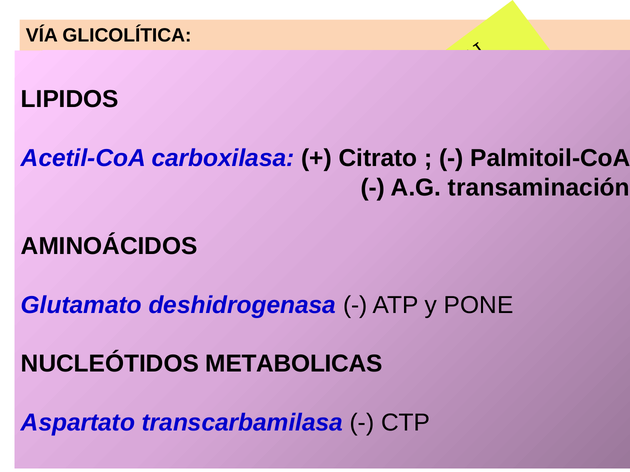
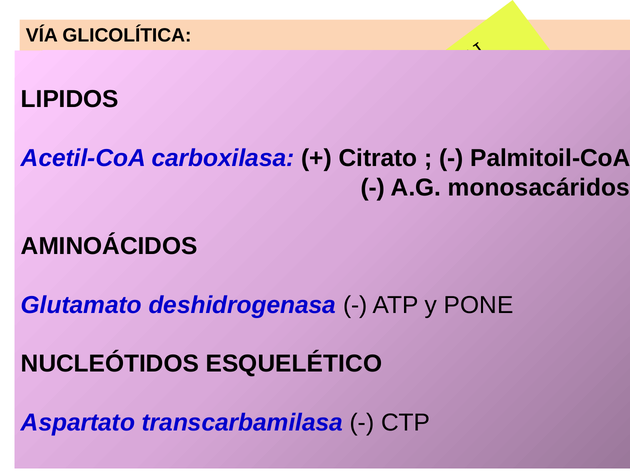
transaminación: transaminación -> monosacáridos
METABOLICAS: METABOLICAS -> ESQUELÉTICO
